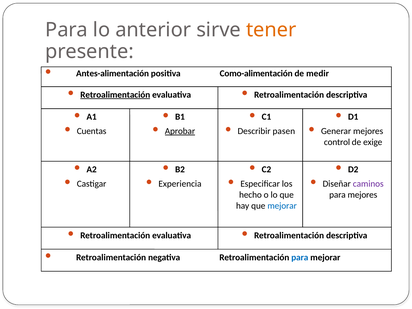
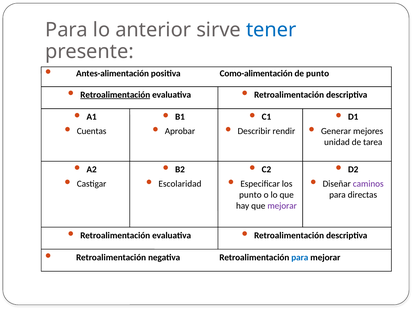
tener colour: orange -> blue
de medir: medir -> punto
Aprobar underline: present -> none
pasen: pasen -> rendir
control: control -> unidad
exige: exige -> tarea
Experiencia: Experiencia -> Escolaridad
hecho at (250, 195): hecho -> punto
para mejores: mejores -> directas
mejorar at (282, 206) colour: blue -> purple
